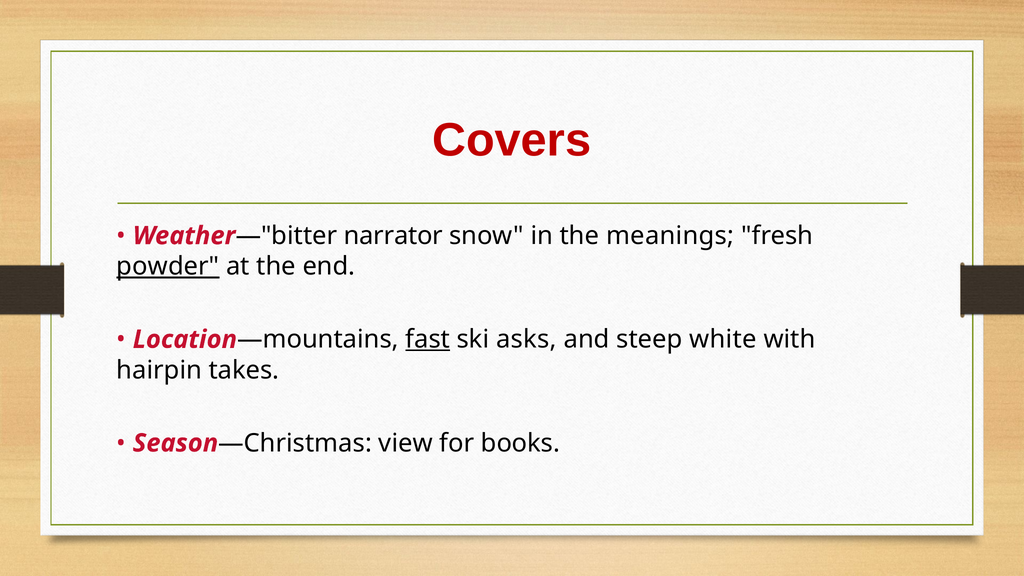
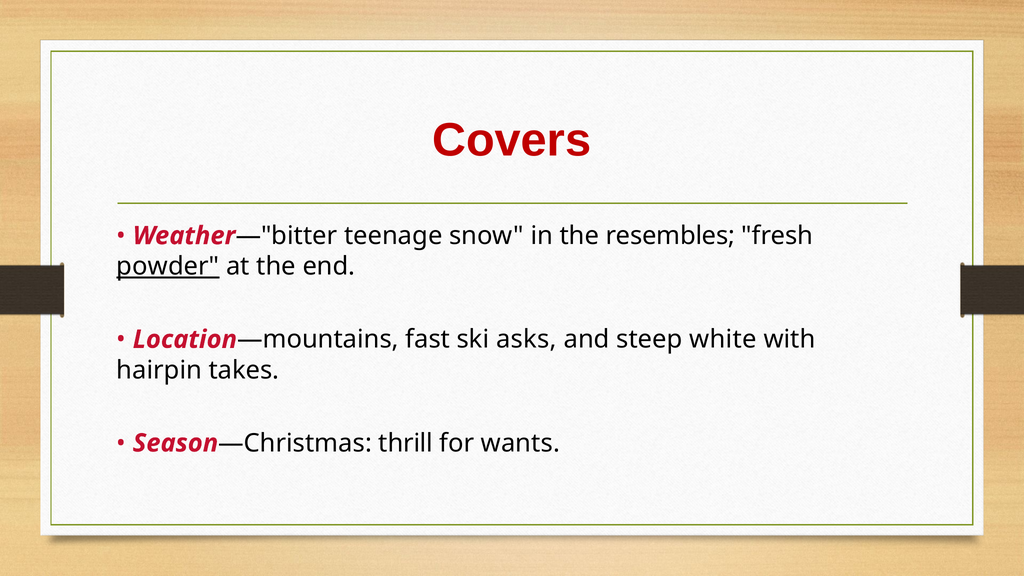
narrator: narrator -> teenage
meanings: meanings -> resembles
fast underline: present -> none
view: view -> thrill
books: books -> wants
